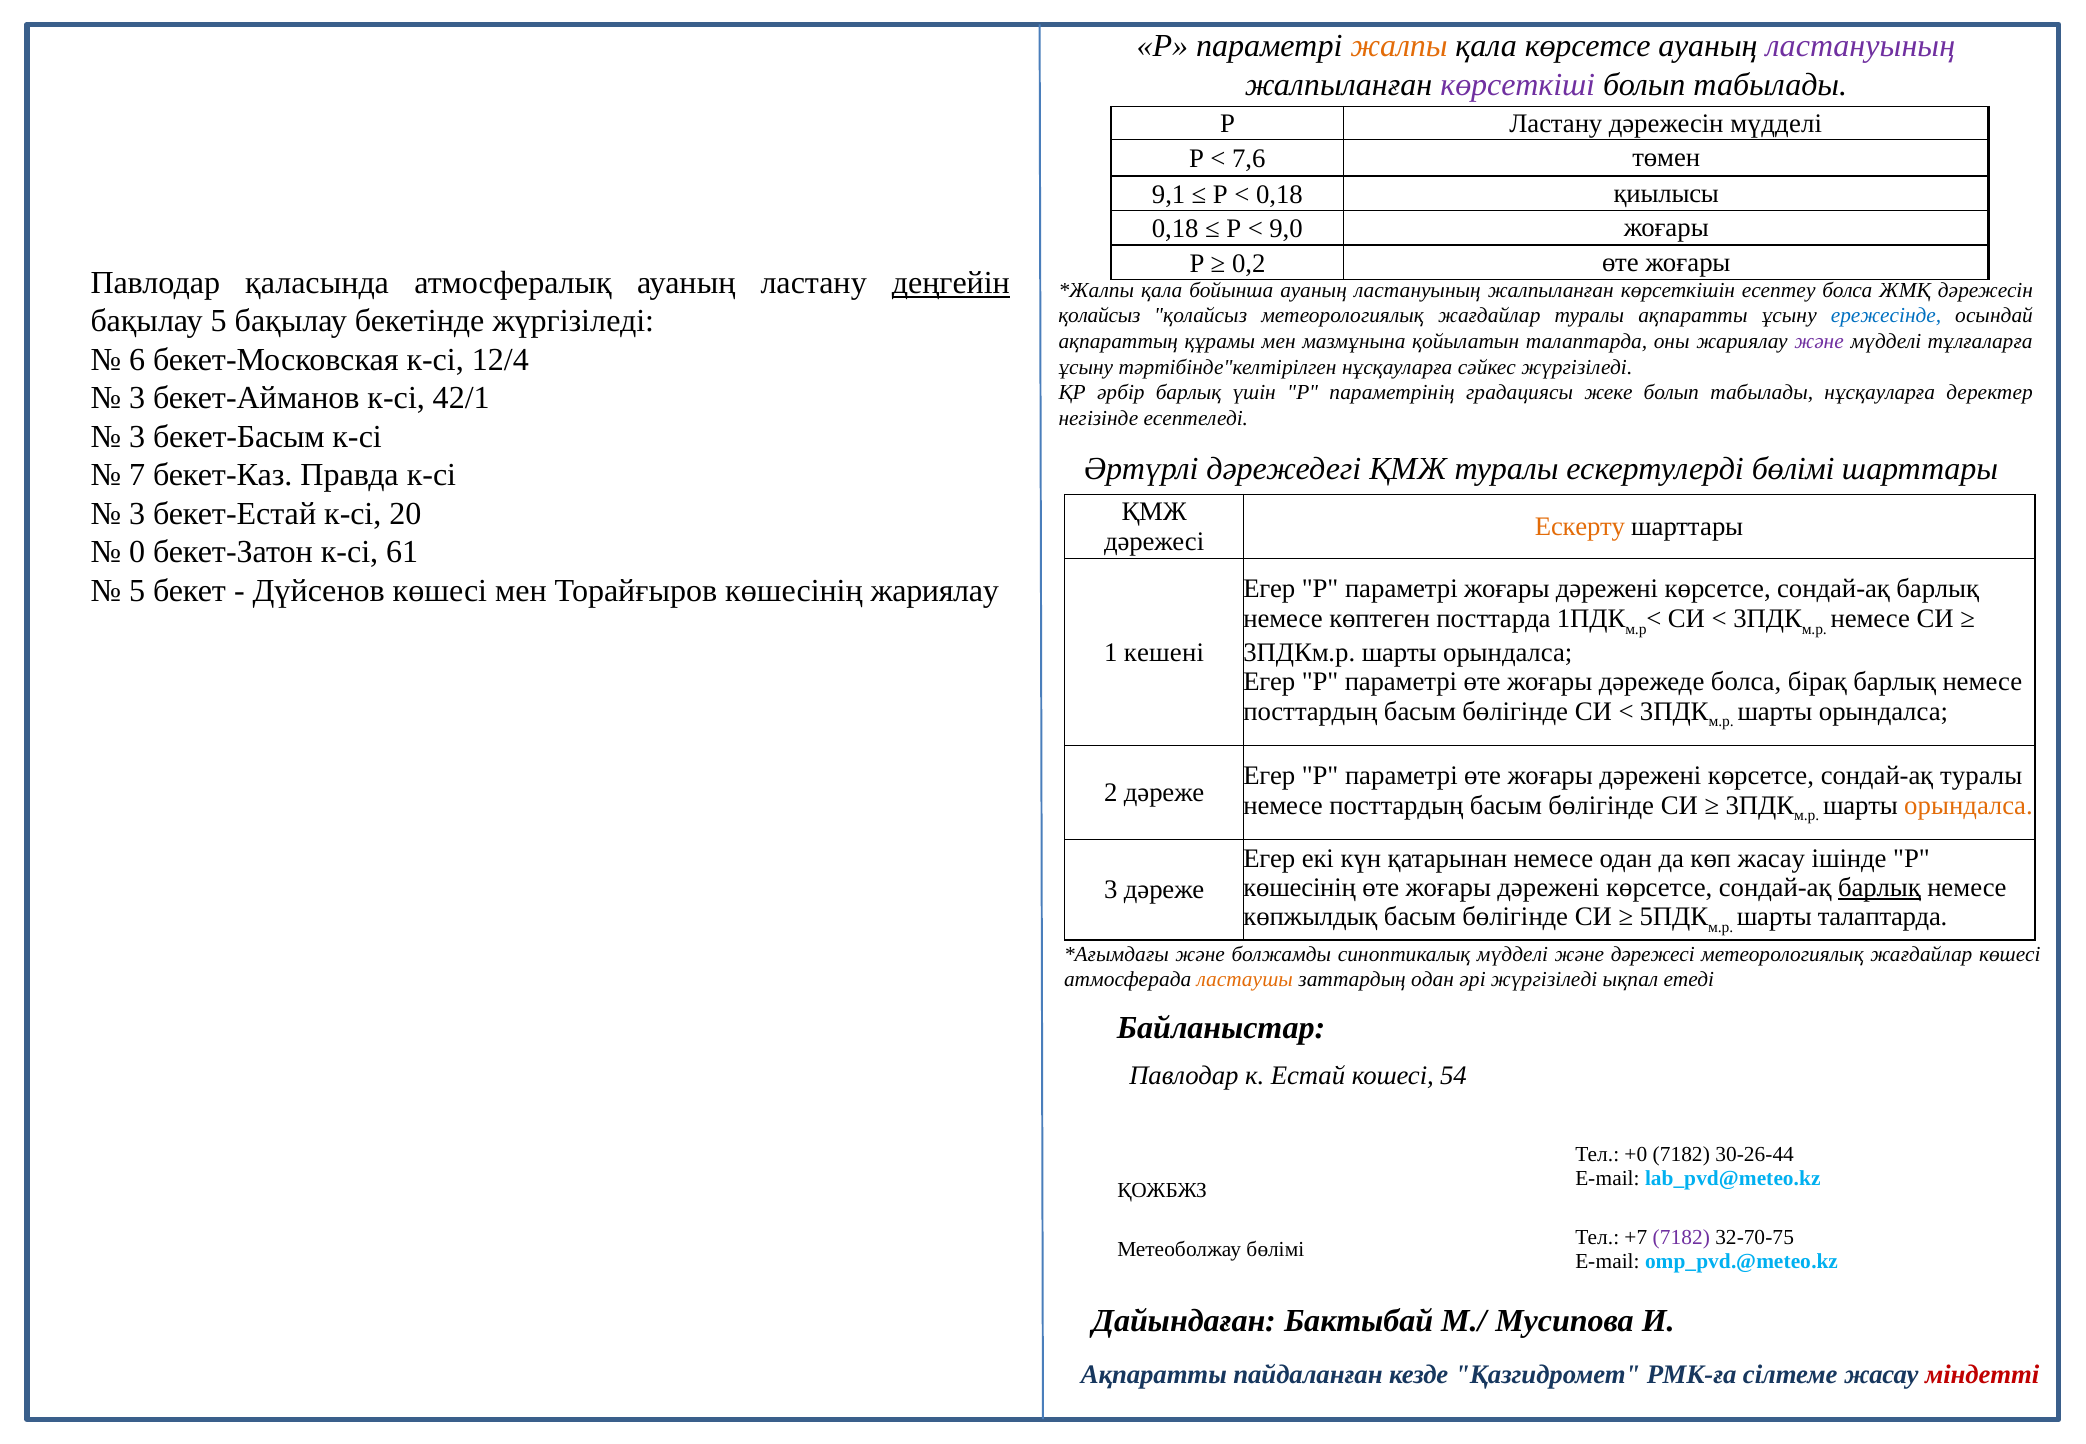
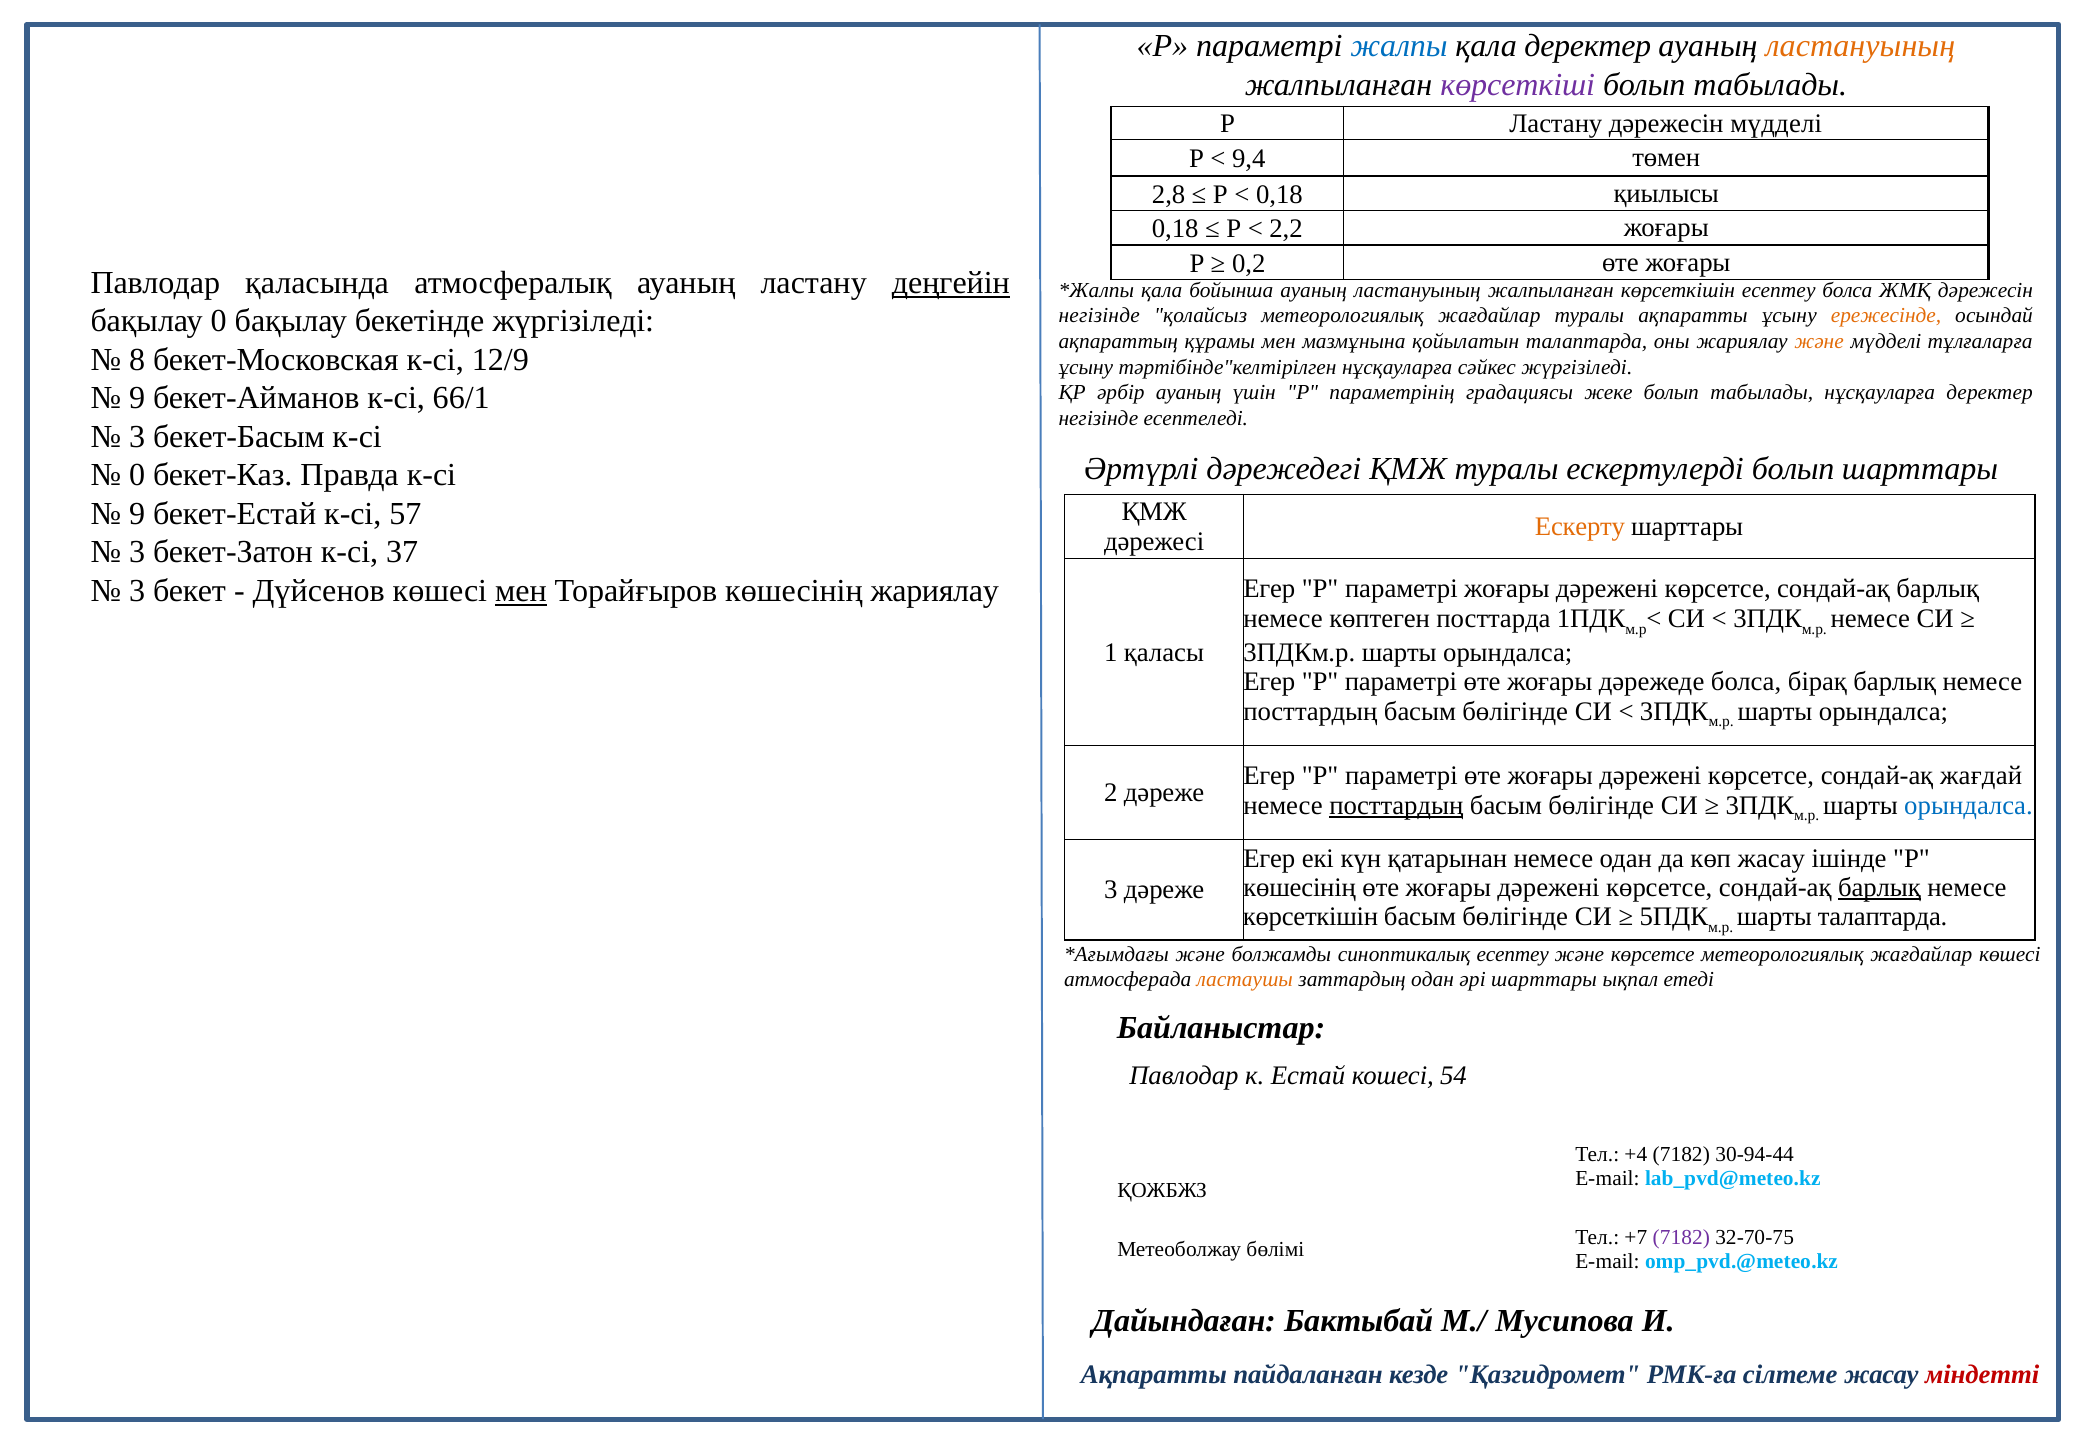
жалпы colour: orange -> blue
қала көрсетсе: көрсетсе -> деректер
ластануының at (1860, 46) colour: purple -> orange
7,6: 7,6 -> 9,4
9,1: 9,1 -> 2,8
9,0: 9,0 -> 2,2
қолайсыз at (1099, 316): қолайсыз -> негізінде
ережесінде colour: blue -> orange
бақылау 5: 5 -> 0
және at (1819, 342) colour: purple -> orange
6: 6 -> 8
12/4: 12/4 -> 12/9
әрбір барлық: барлық -> ауаның
3 at (137, 398): 3 -> 9
42/1: 42/1 -> 66/1
ескертулерді бөлімі: бөлімі -> болып
7 at (137, 475): 7 -> 0
3 at (137, 514): 3 -> 9
20: 20 -> 57
0 at (137, 552): 0 -> 3
61: 61 -> 37
5 at (137, 591): 5 -> 3
мен at (521, 591) underline: none -> present
кешені: кешені -> қаласы
сондай-ақ туралы: туралы -> жағдай
посттардың at (1396, 805) underline: none -> present
орындалса at (1969, 805) colour: orange -> blue
көпжылдық at (1310, 917): көпжылдық -> көрсеткішін
синоптикалық мүдделі: мүдделі -> есептеу
және дәрежесі: дәрежесі -> көрсетсе
әрі жүргізіледі: жүргізіледі -> шарттары
+0: +0 -> +4
30-26-44: 30-26-44 -> 30-94-44
